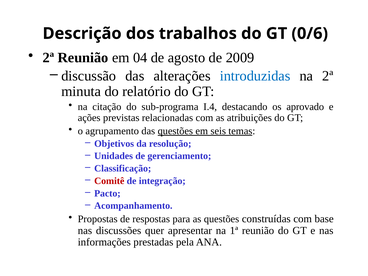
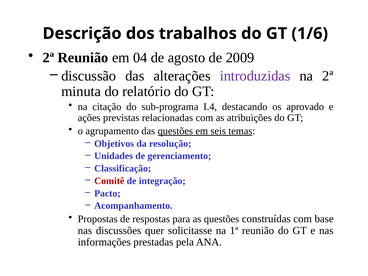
0/6: 0/6 -> 1/6
introduzidas colour: blue -> purple
apresentar: apresentar -> solicitasse
